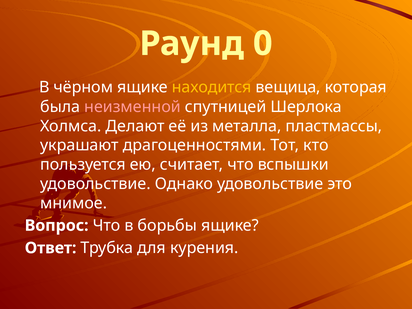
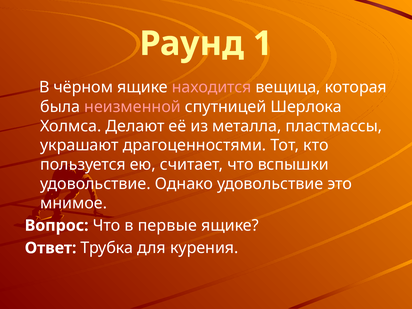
0: 0 -> 1
находится colour: yellow -> pink
борьбы: борьбы -> первые
